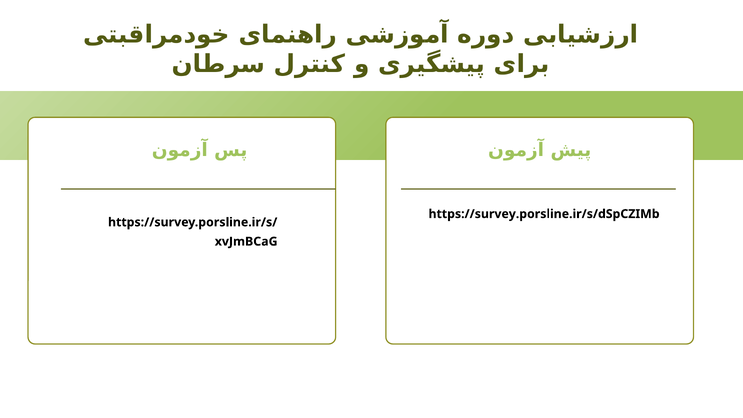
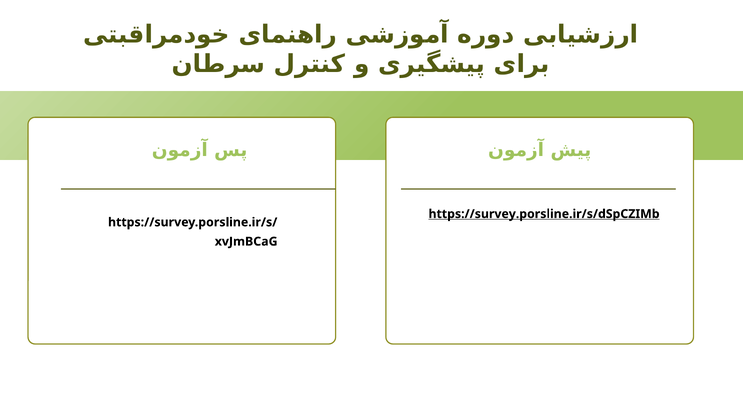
https://survey.porsline.ir/s/dSpCZIMb underline: none -> present
